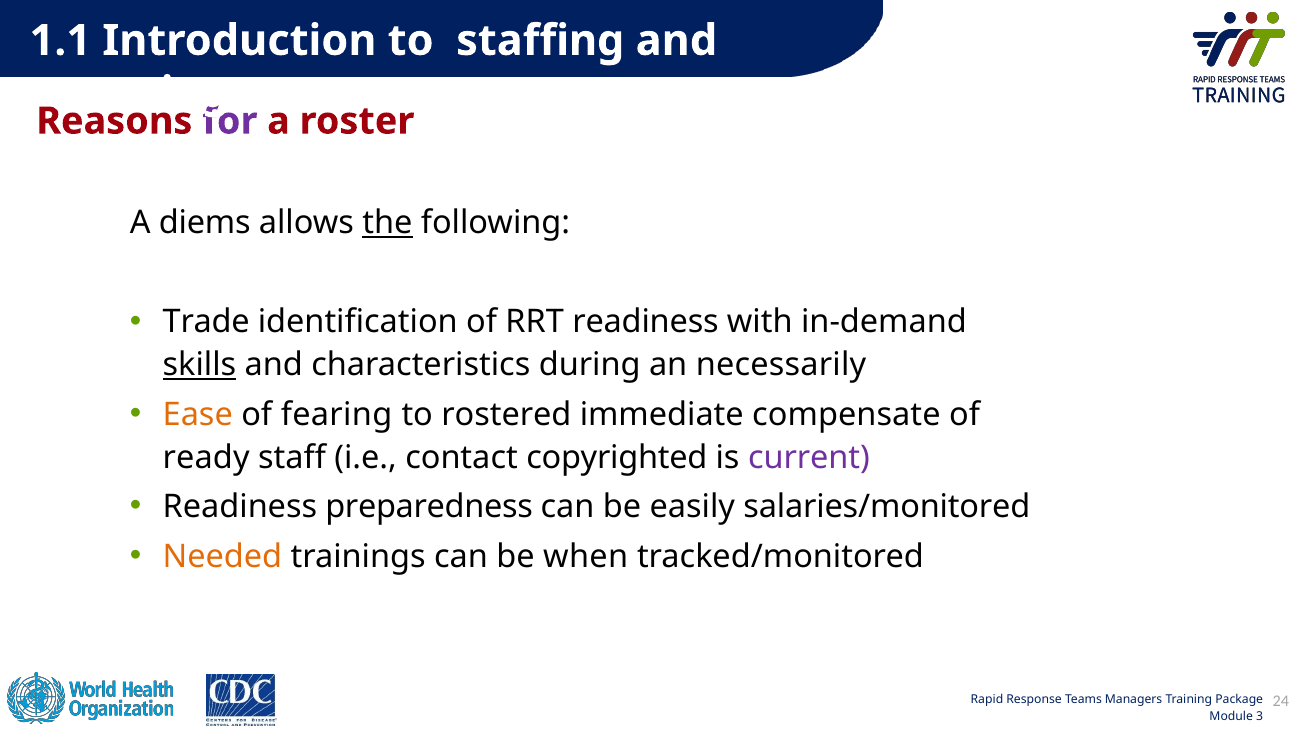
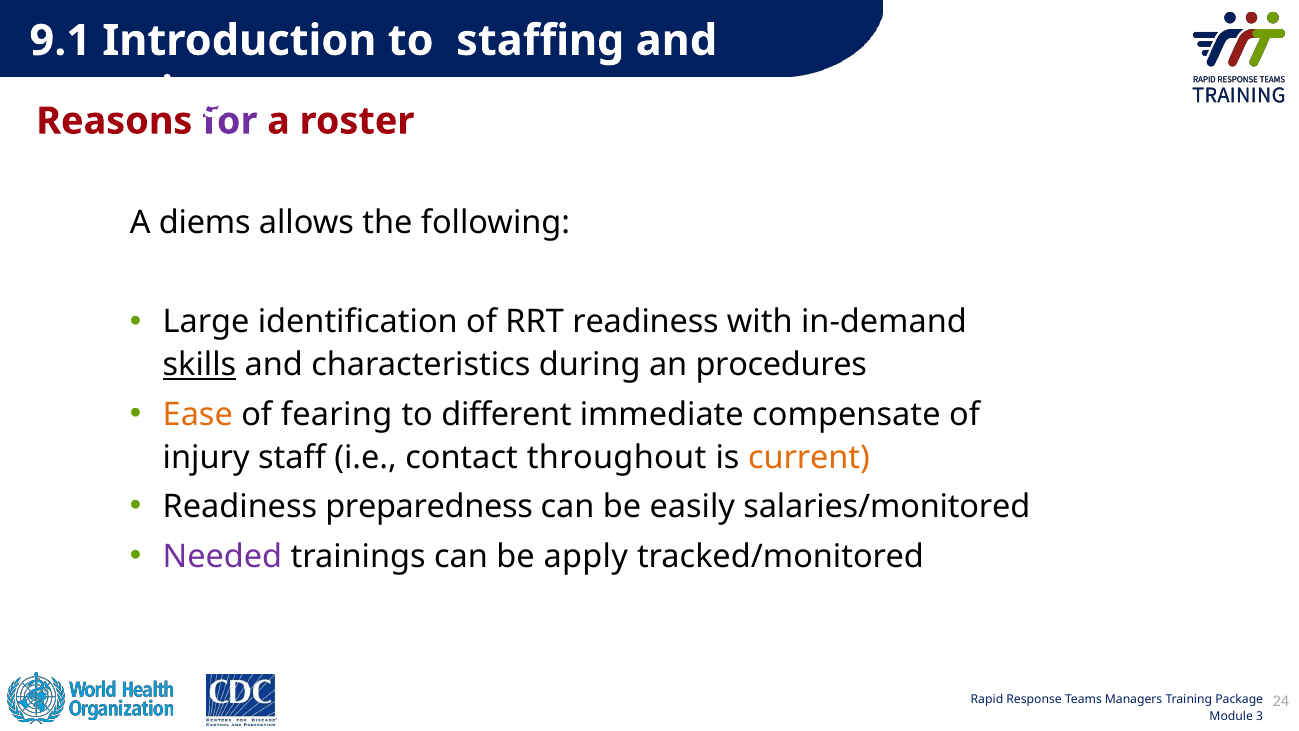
1.1: 1.1 -> 9.1
the underline: present -> none
Trade: Trade -> Large
necessarily: necessarily -> procedures
rostered: rostered -> different
ready: ready -> injury
copyrighted: copyrighted -> throughout
current colour: purple -> orange
Needed colour: orange -> purple
when: when -> apply
